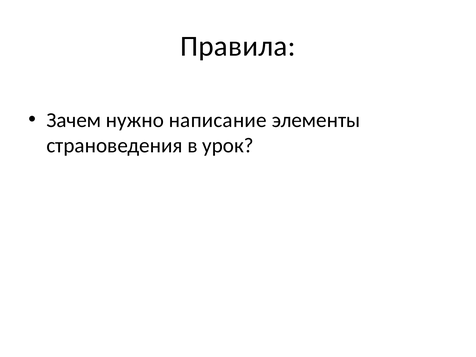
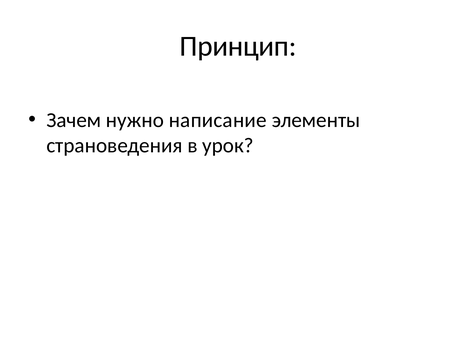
Правила: Правила -> Принцип
